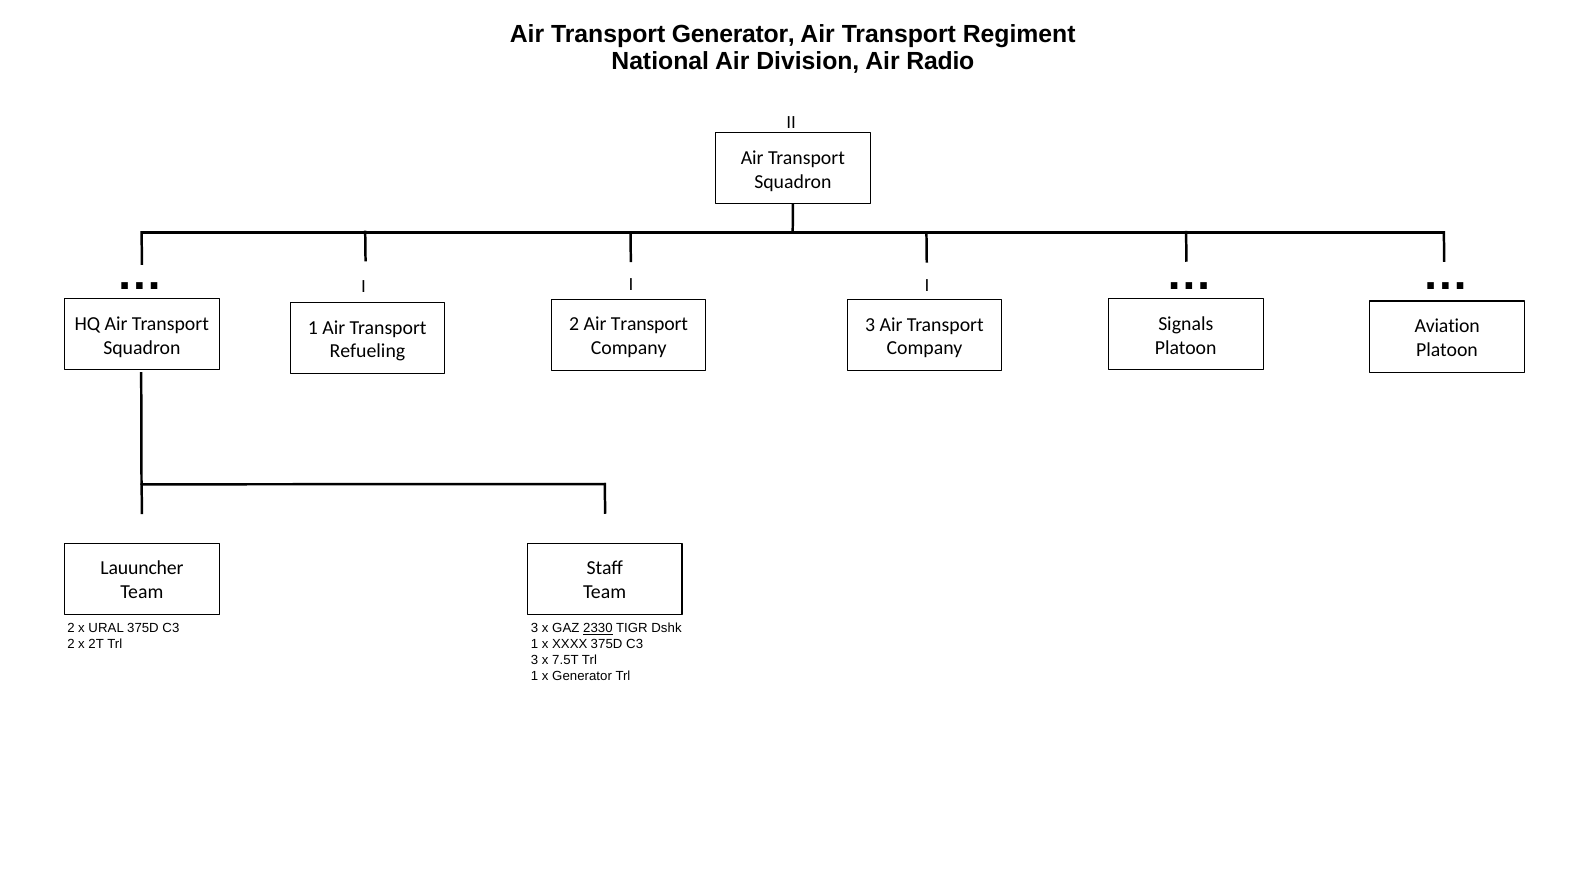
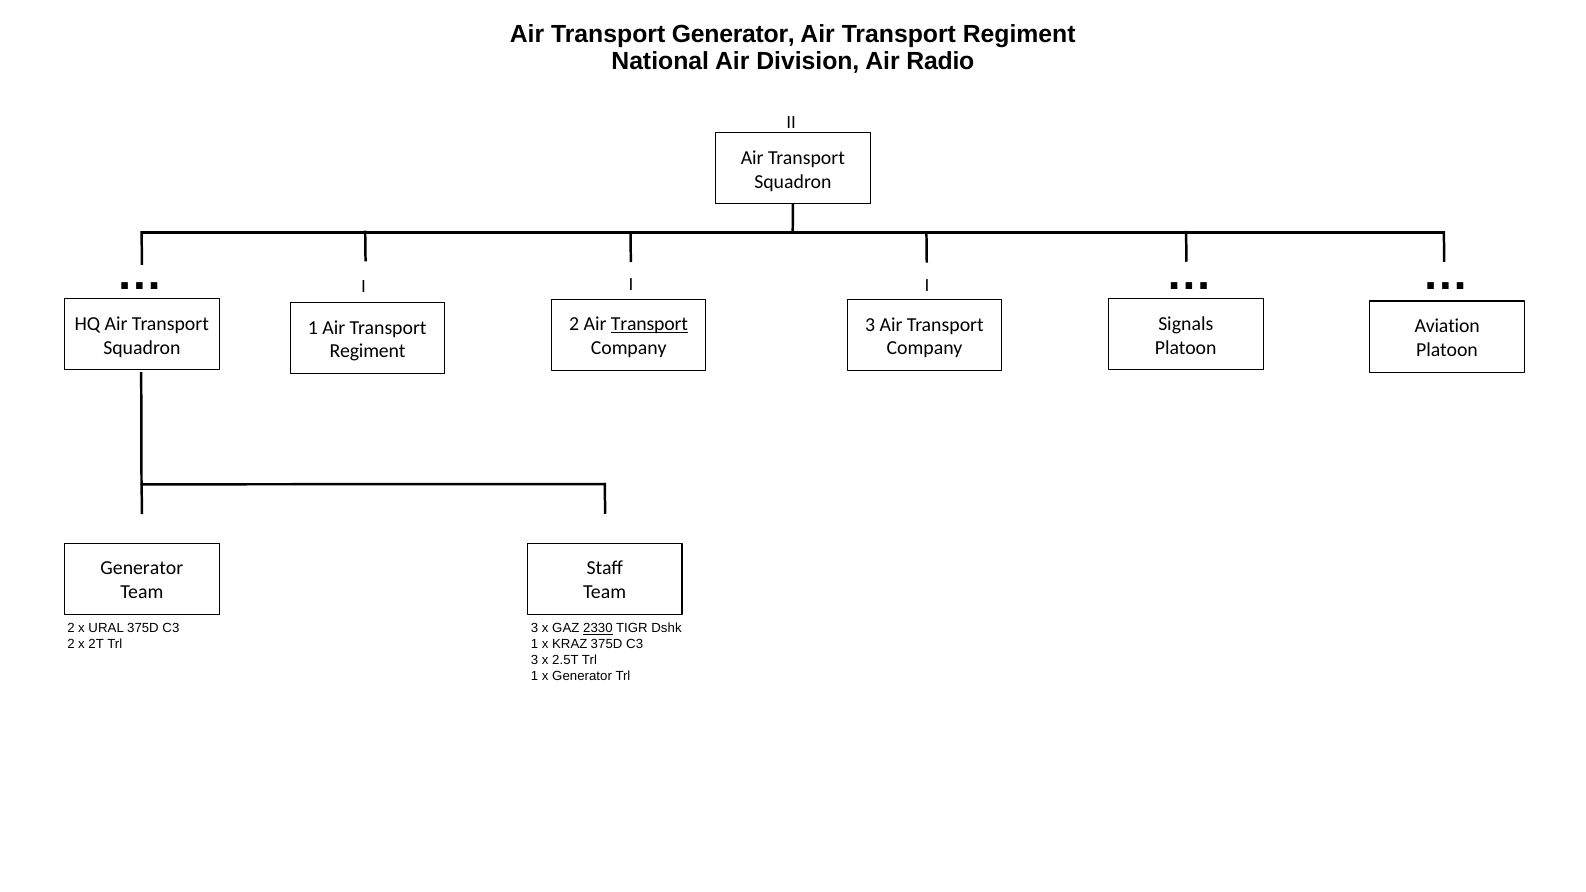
Transport at (649, 324) underline: none -> present
Refueling at (367, 351): Refueling -> Regiment
Lauuncher at (142, 569): Lauuncher -> Generator
XXXX: XXXX -> KRAZ
7.5T: 7.5T -> 2.5T
